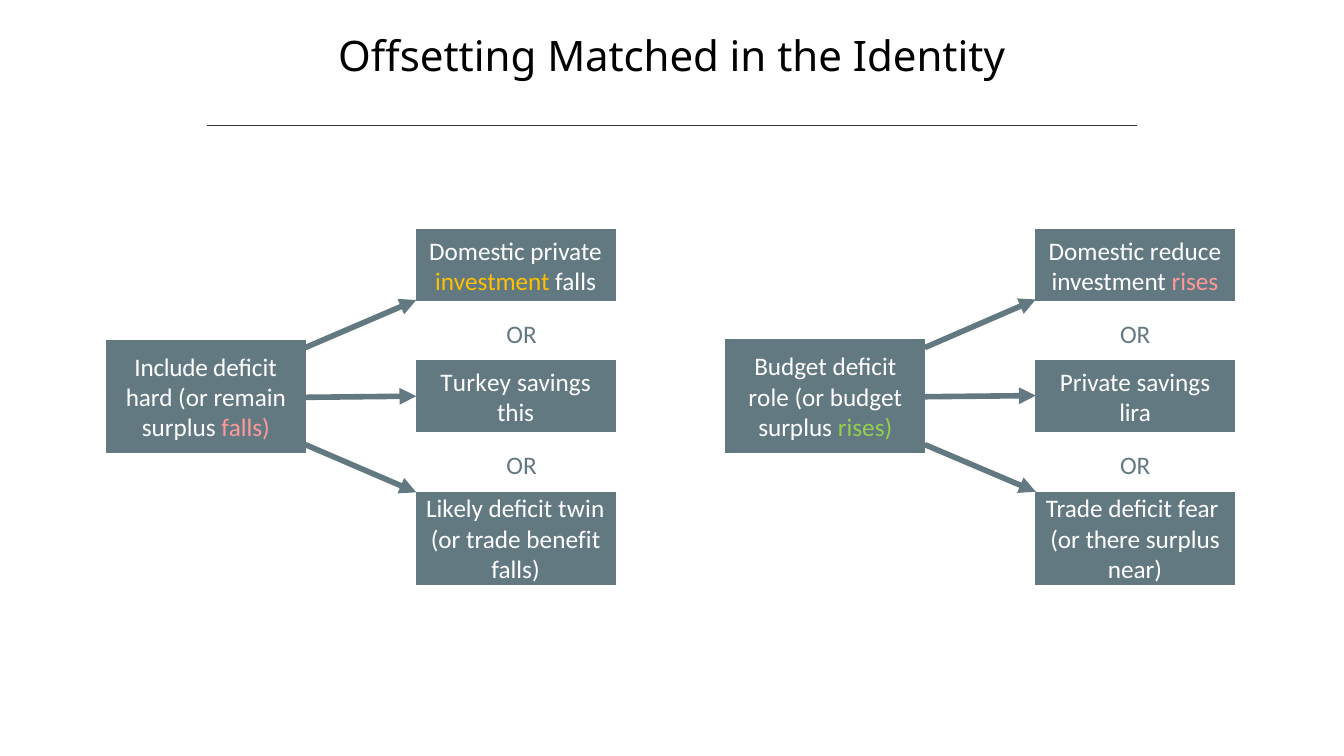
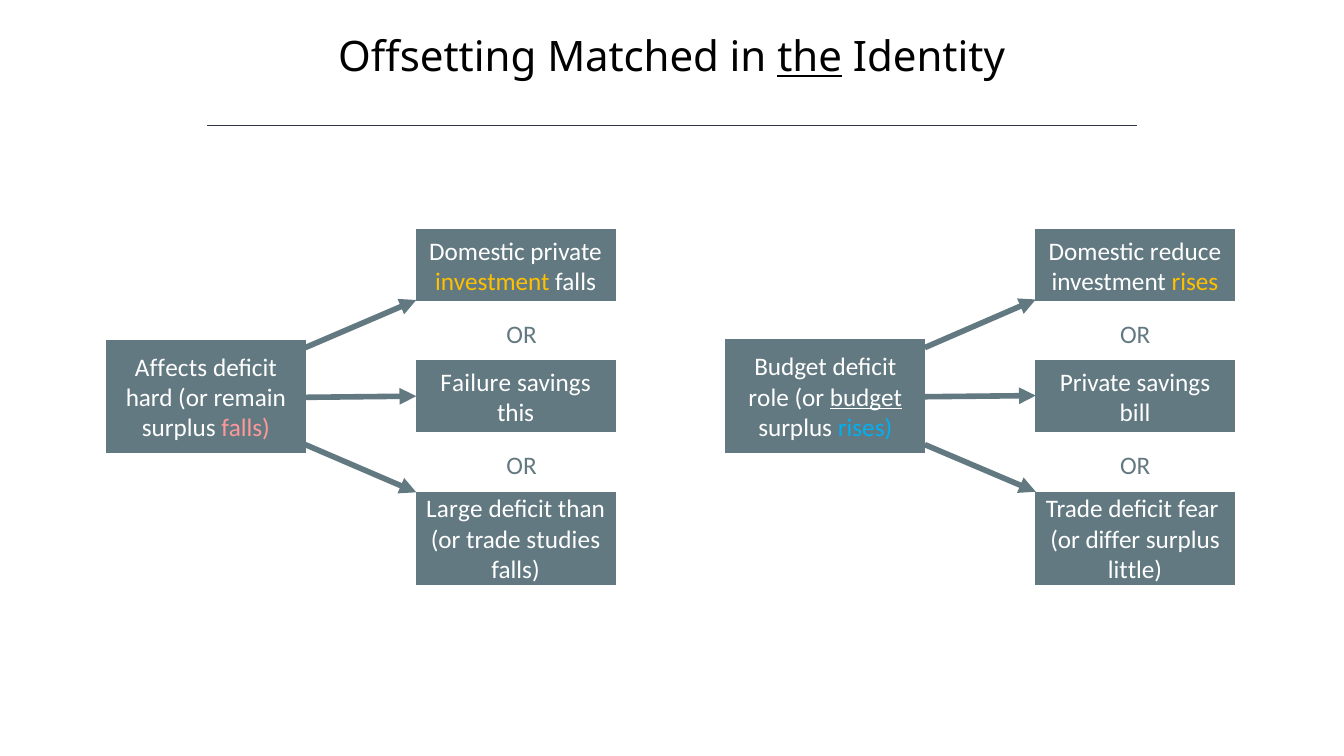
the underline: none -> present
rises at (1195, 282) colour: pink -> yellow
Include: Include -> Affects
Turkey: Turkey -> Failure
budget at (866, 398) underline: none -> present
lira: lira -> bill
rises at (865, 428) colour: light green -> light blue
Likely: Likely -> Large
twin: twin -> than
benefit: benefit -> studies
there: there -> differ
near: near -> little
